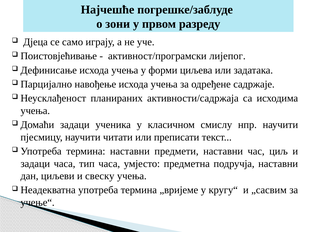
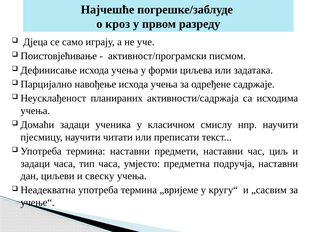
зони: зони -> кроз
лијепог: лијепог -> писмом
